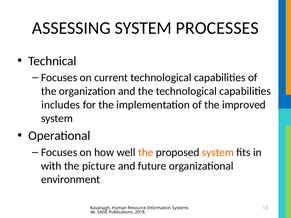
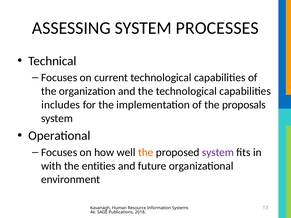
improved: improved -> proposals
system at (218, 152) colour: orange -> purple
picture: picture -> entities
